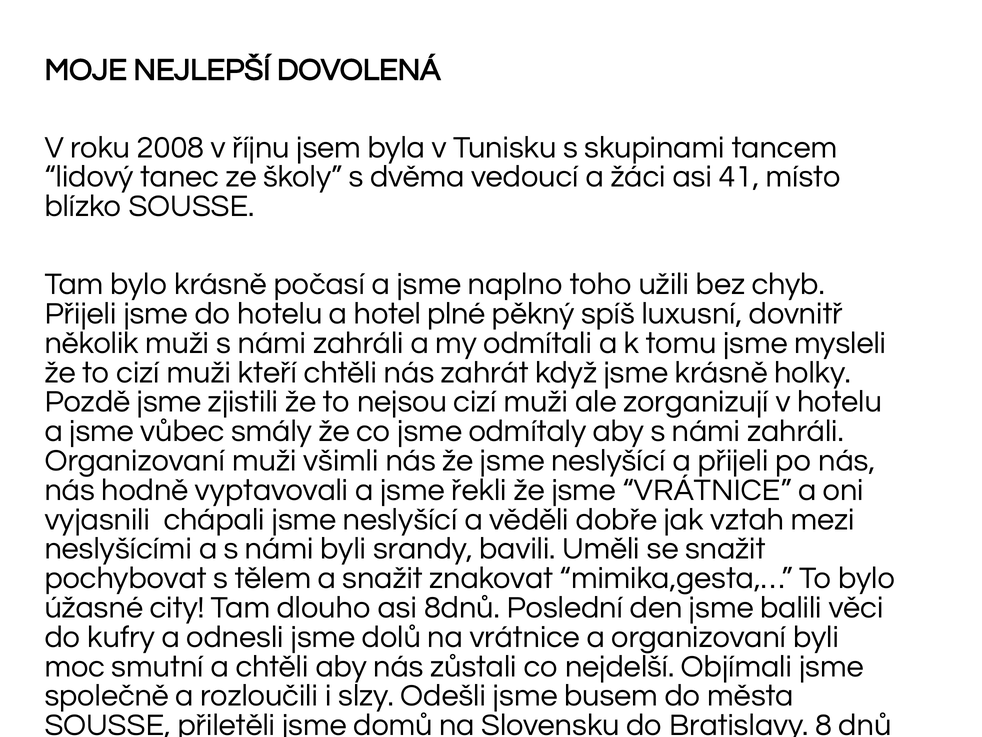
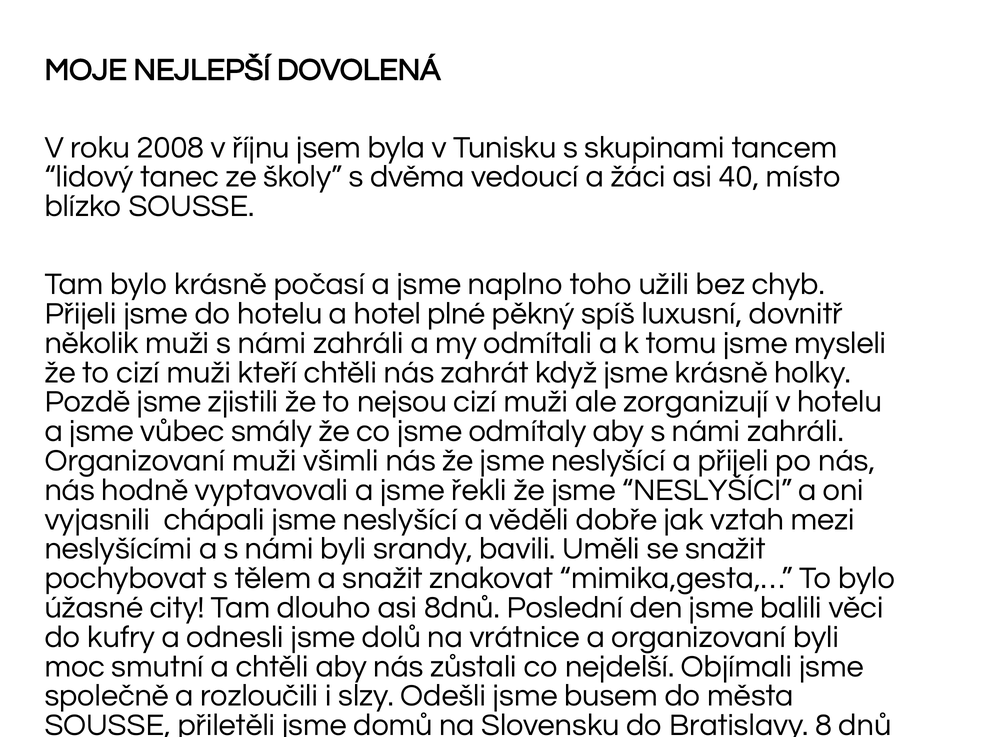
41: 41 -> 40
jsme VRÁTNICE: VRÁTNICE -> NESLYŠÍCI
